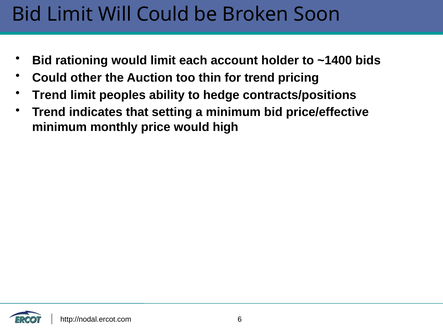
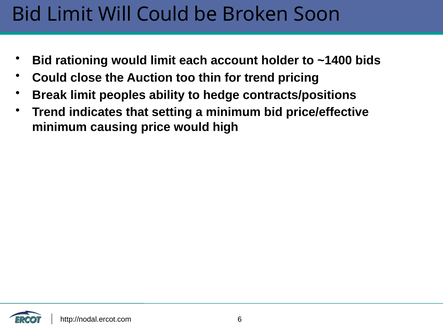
other: other -> close
Trend at (50, 95): Trend -> Break
monthly: monthly -> causing
